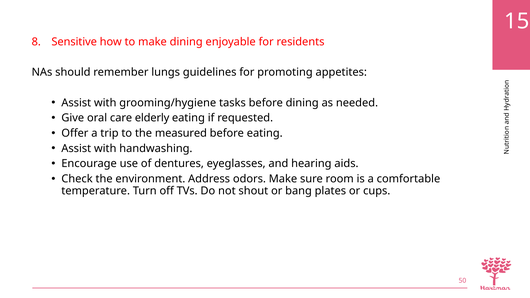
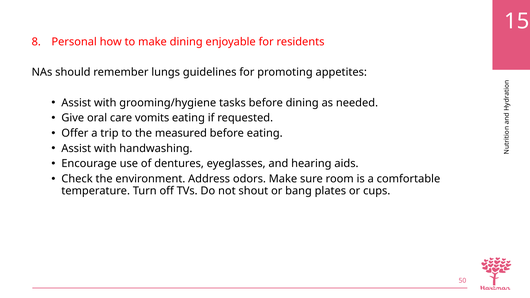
Sensitive: Sensitive -> Personal
elderly: elderly -> vomits
